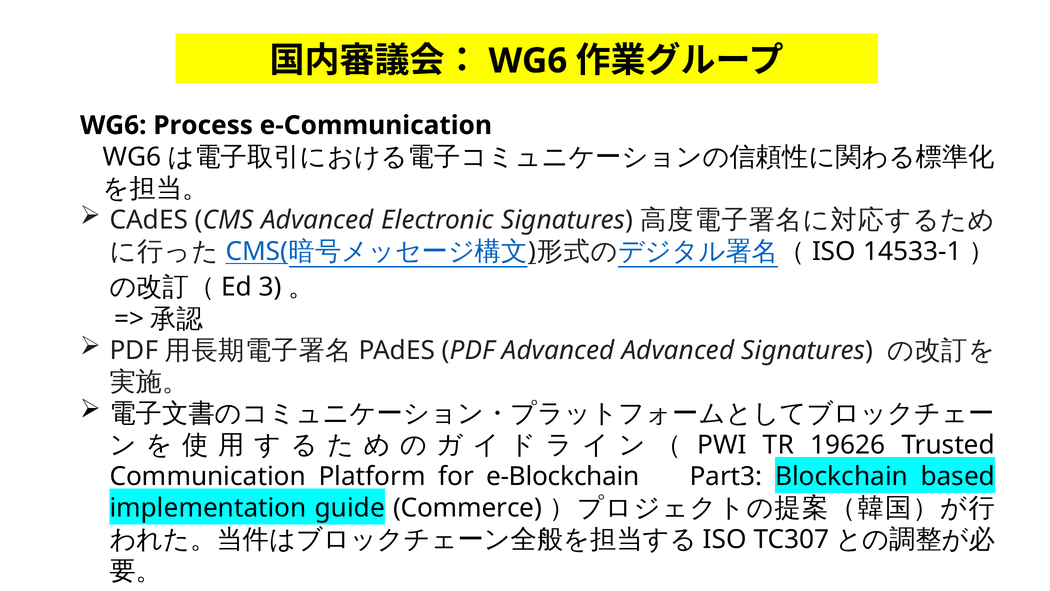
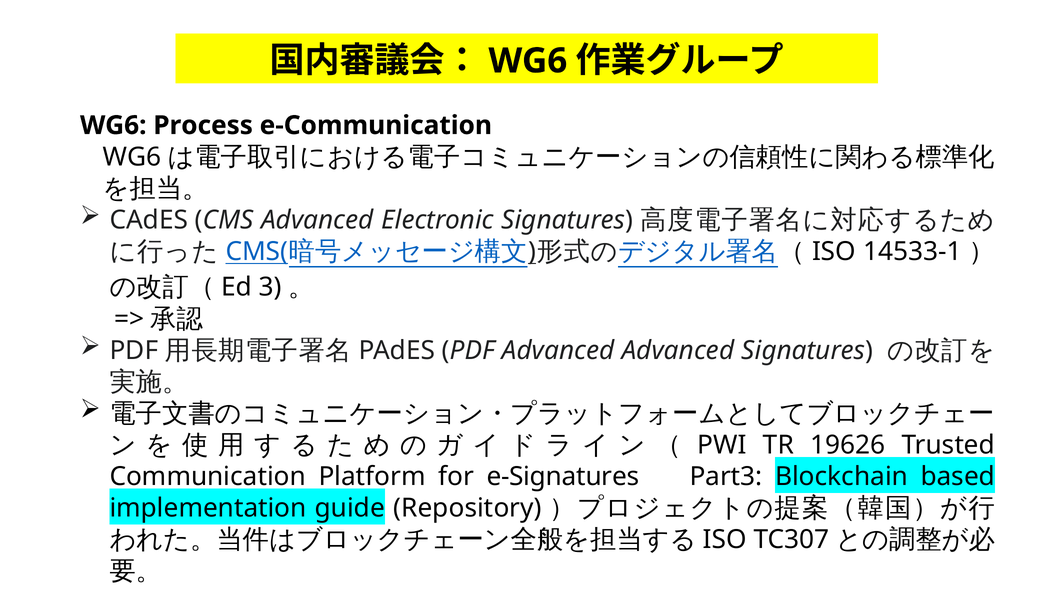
e-Blockchain: e-Blockchain -> e-Signatures
Commerce: Commerce -> Repository
